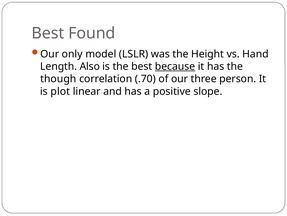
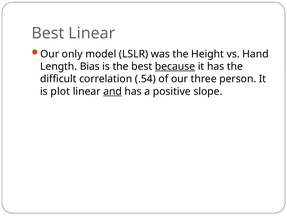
Best Found: Found -> Linear
Also: Also -> Bias
though: though -> difficult
.70: .70 -> .54
and underline: none -> present
